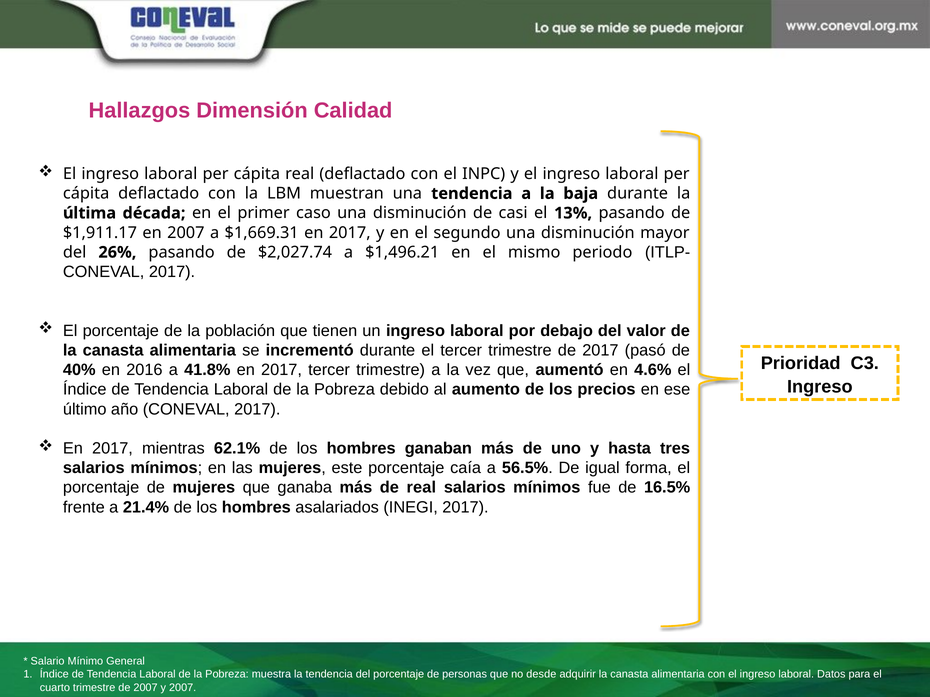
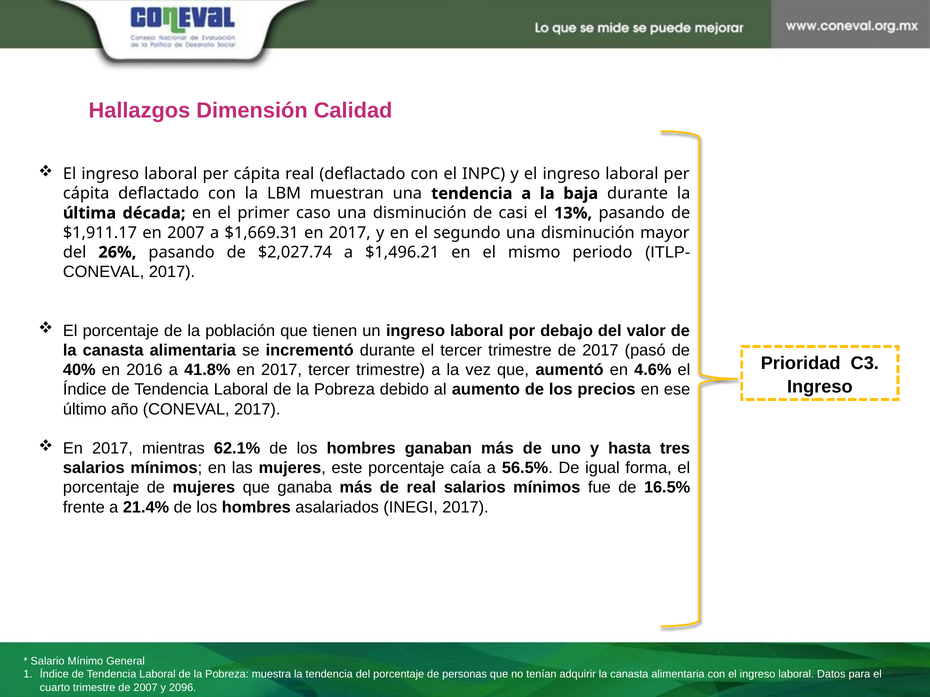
desde: desde -> tenían
y 2007: 2007 -> 2096
